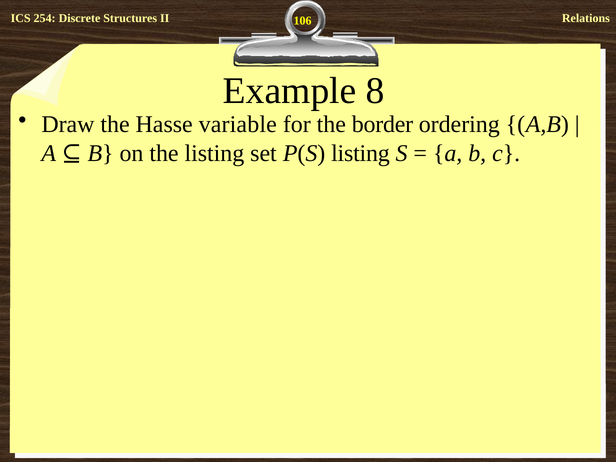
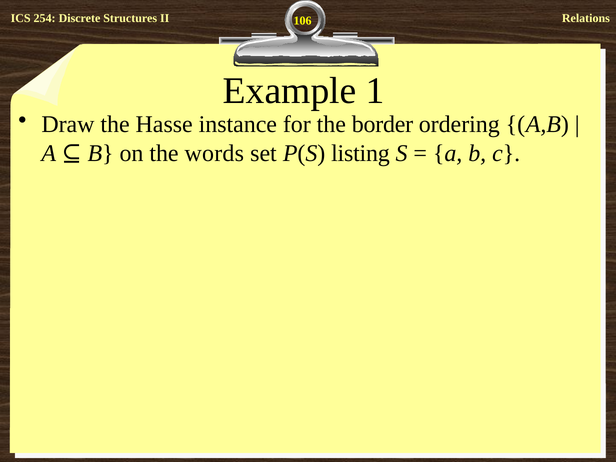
8: 8 -> 1
variable: variable -> instance
the listing: listing -> words
